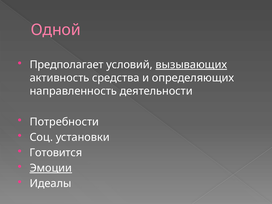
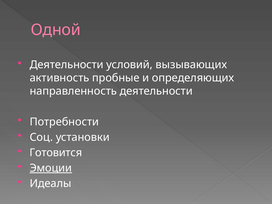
Предполагает at (67, 65): Предполагает -> Деятельности
вызывающих underline: present -> none
средства: средства -> пробные
